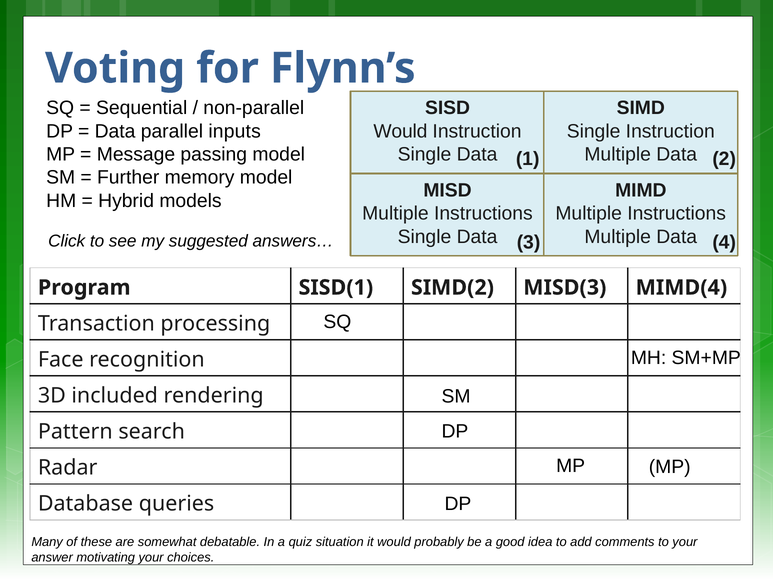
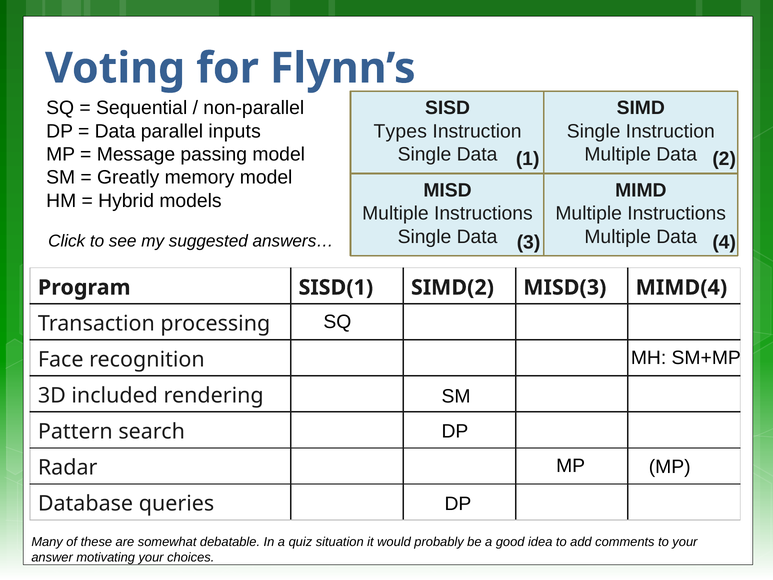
Would at (400, 131): Would -> Types
Further: Further -> Greatly
